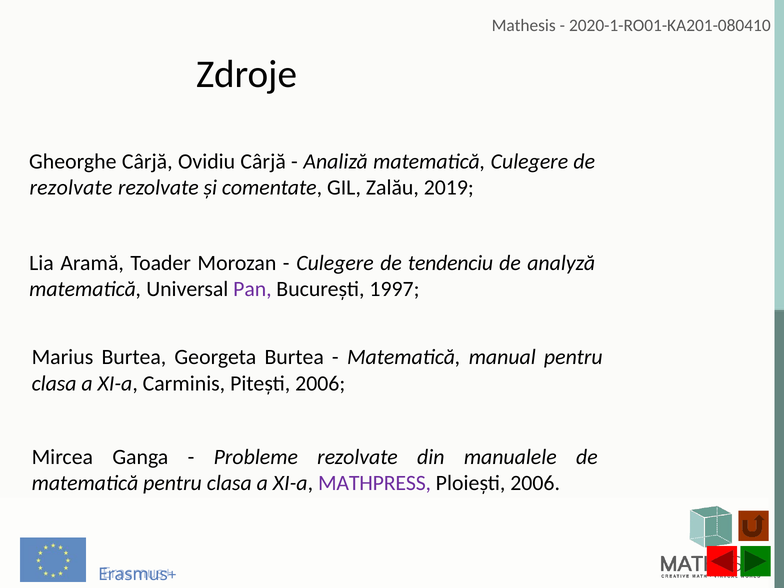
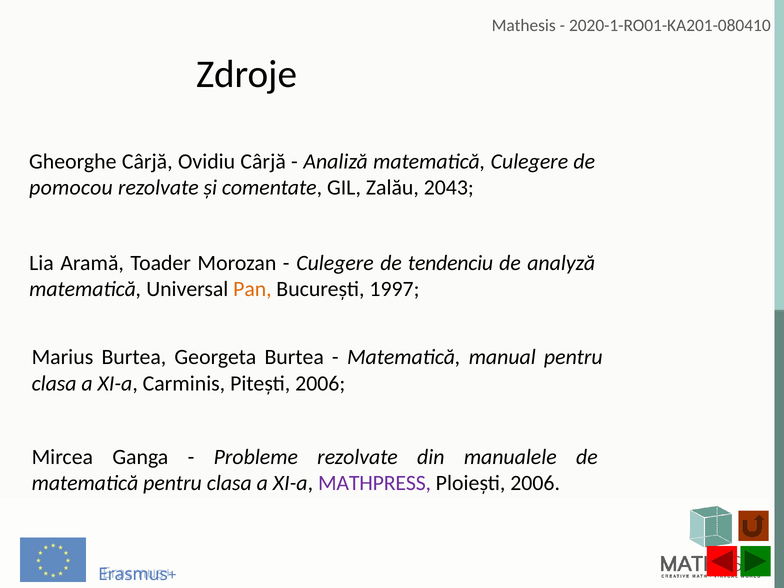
rezolvate at (71, 188): rezolvate -> pomocou
2019: 2019 -> 2043
Pan colour: purple -> orange
